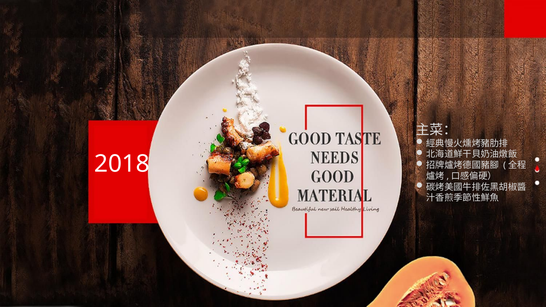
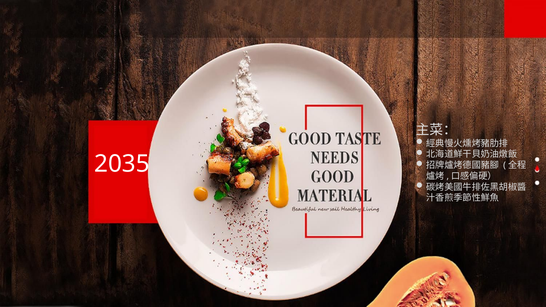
2018: 2018 -> 2035
